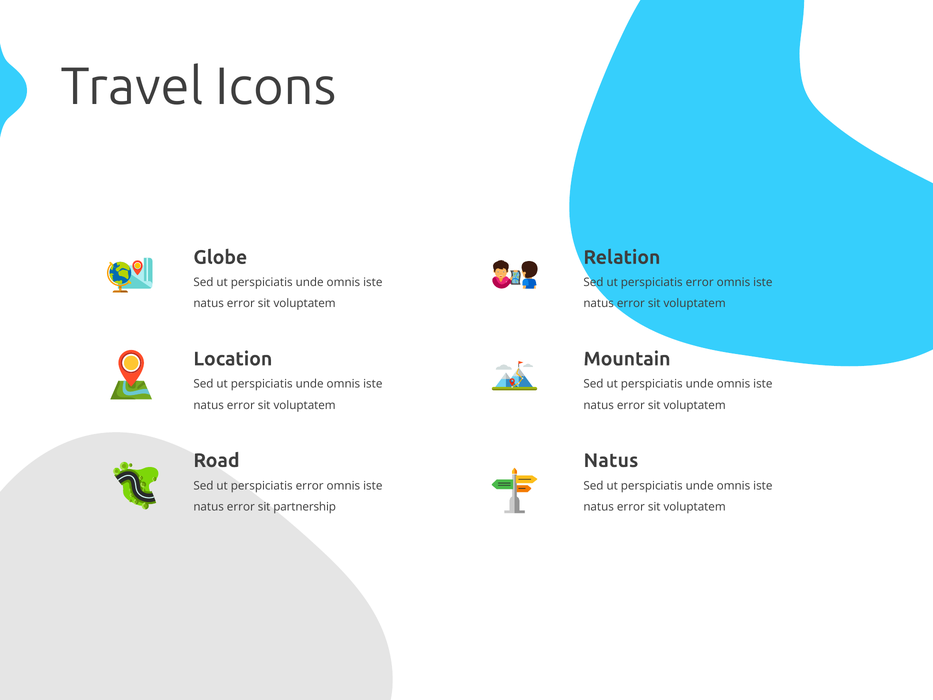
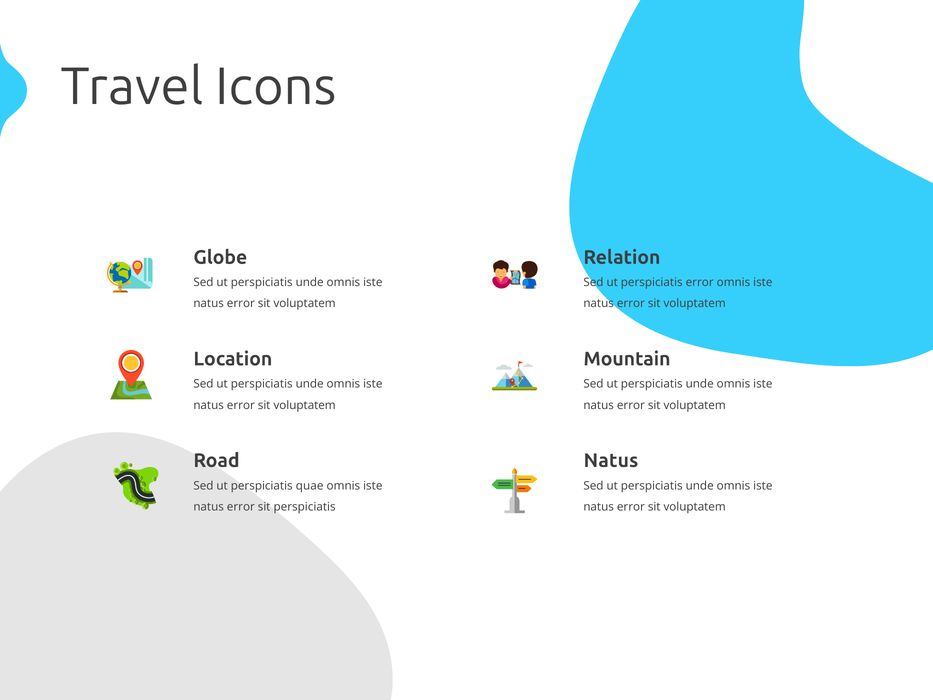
error at (310, 486): error -> quae
sit partnership: partnership -> perspiciatis
